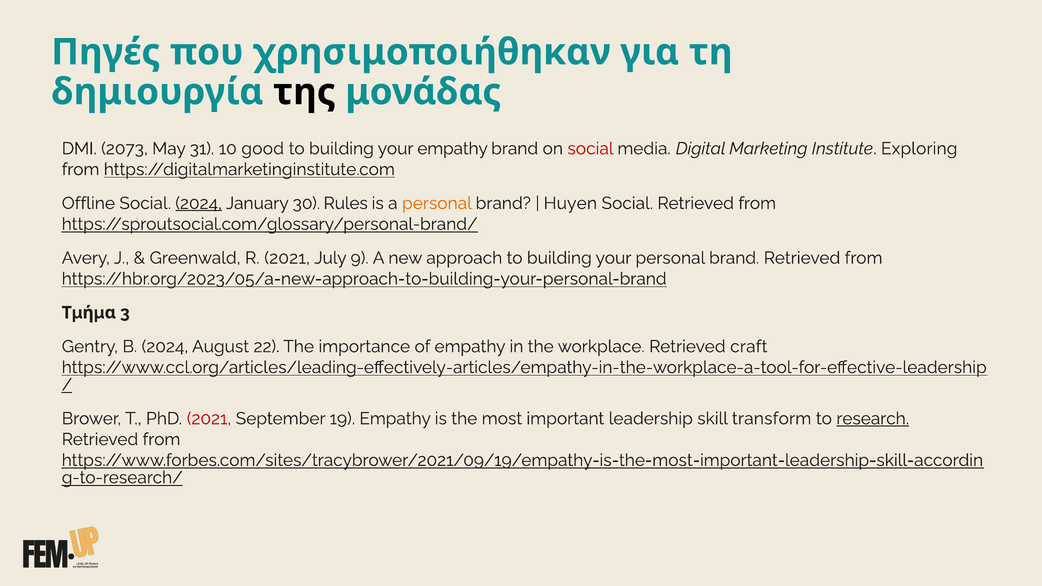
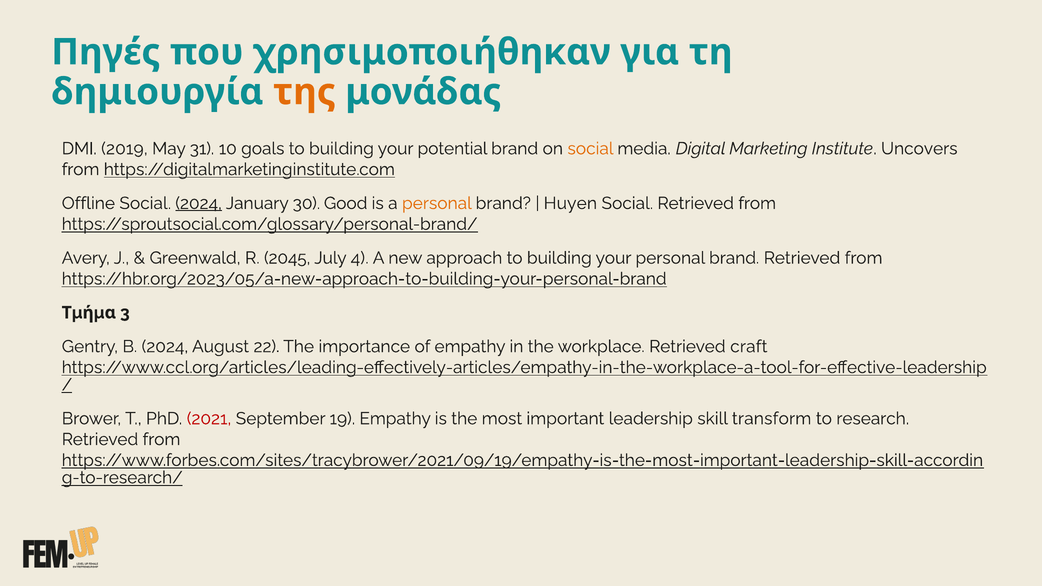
της colour: black -> orange
2073: 2073 -> 2019
good: good -> goals
your empathy: empathy -> potential
social at (590, 149) colour: red -> orange
Exploring: Exploring -> Uncovers
Rules: Rules -> Good
R 2021: 2021 -> 2045
9: 9 -> 4
research underline: present -> none
